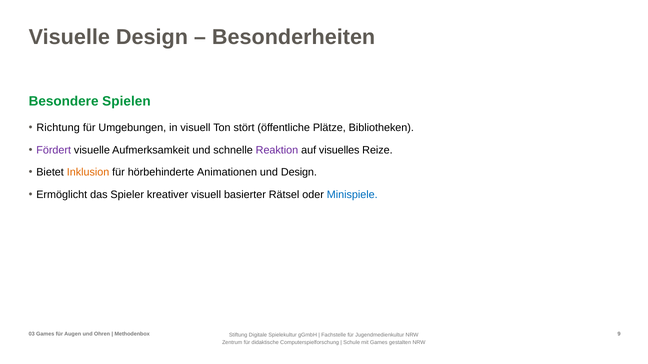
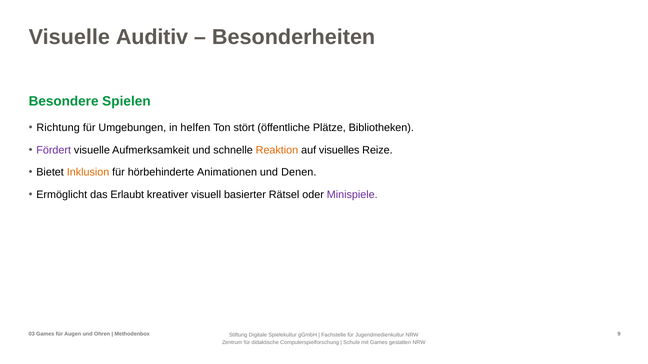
Visuelle Design: Design -> Auditiv
in visuell: visuell -> helfen
Reaktion colour: purple -> orange
und Design: Design -> Denen
Spieler: Spieler -> Erlaubt
Minispiele colour: blue -> purple
